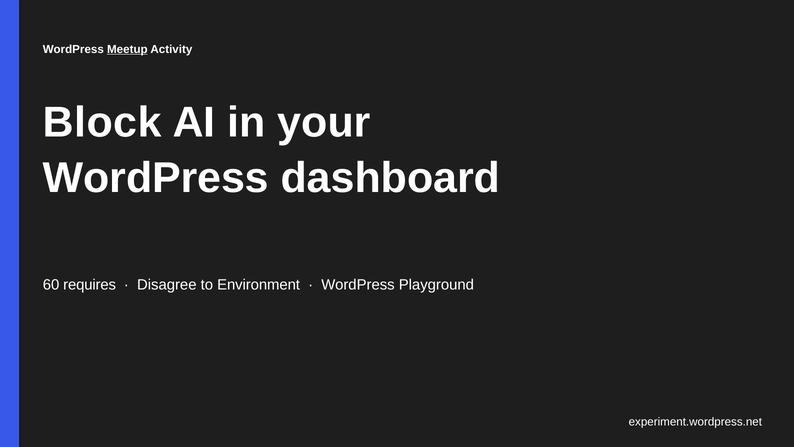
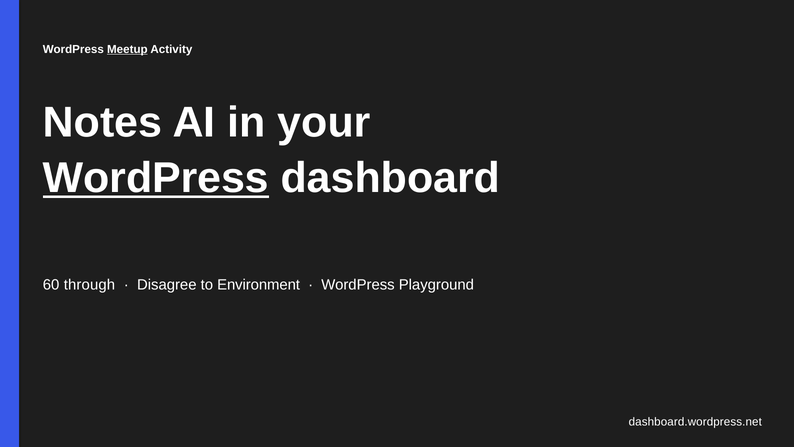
Block: Block -> Notes
WordPress at (156, 178) underline: none -> present
requires: requires -> through
experiment.wordpress.net: experiment.wordpress.net -> dashboard.wordpress.net
